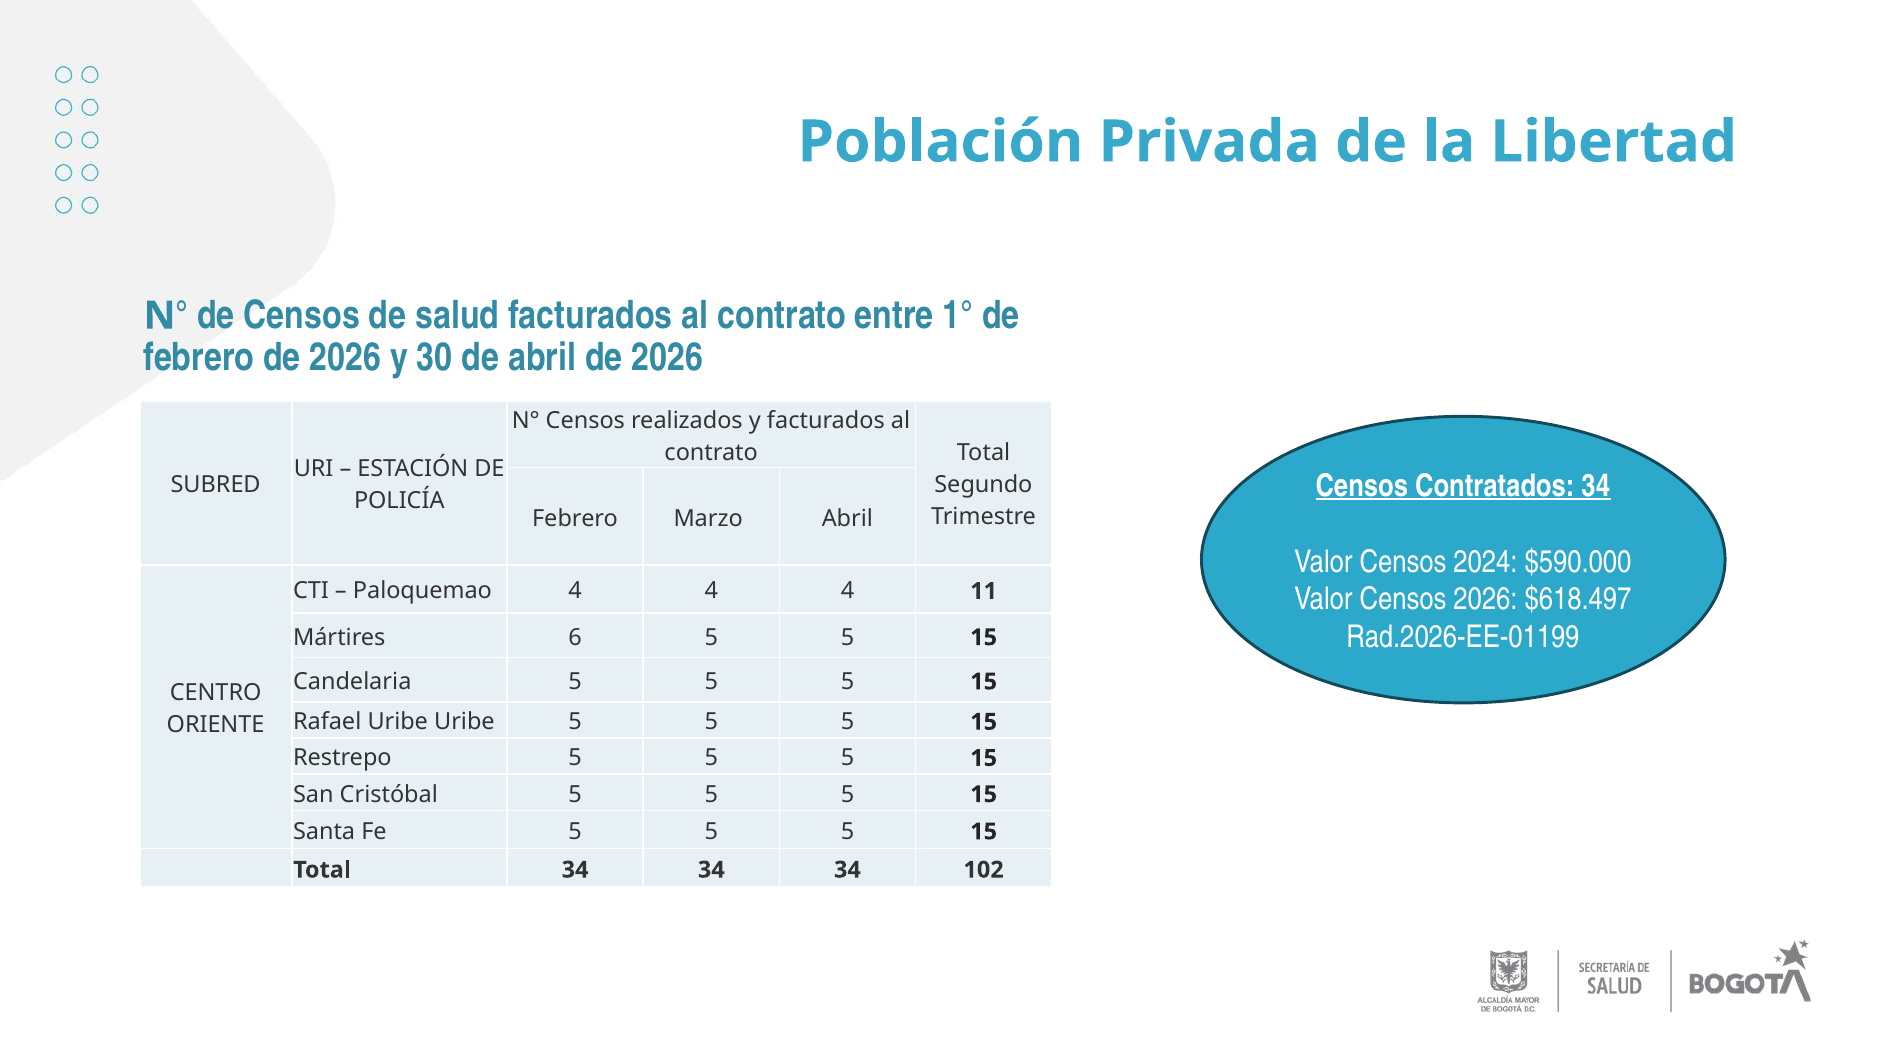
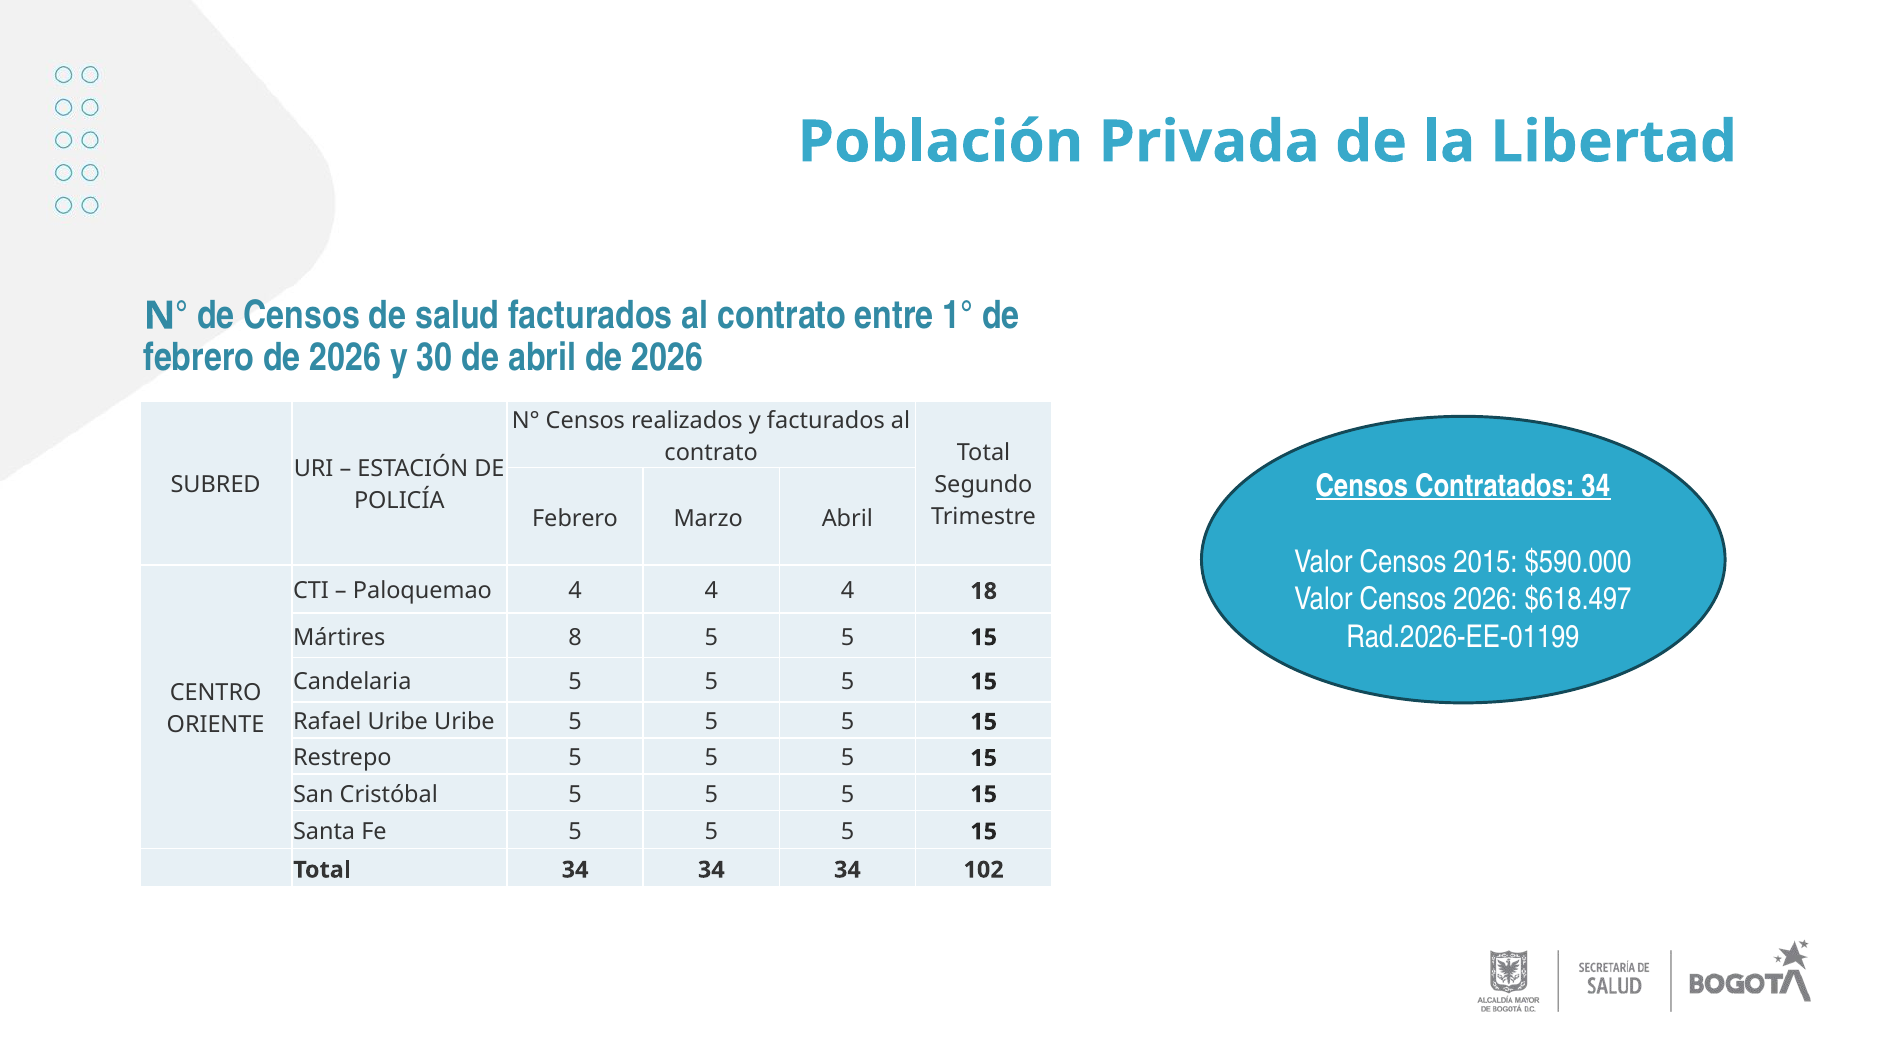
2024: 2024 -> 2015
11: 11 -> 18
6: 6 -> 8
